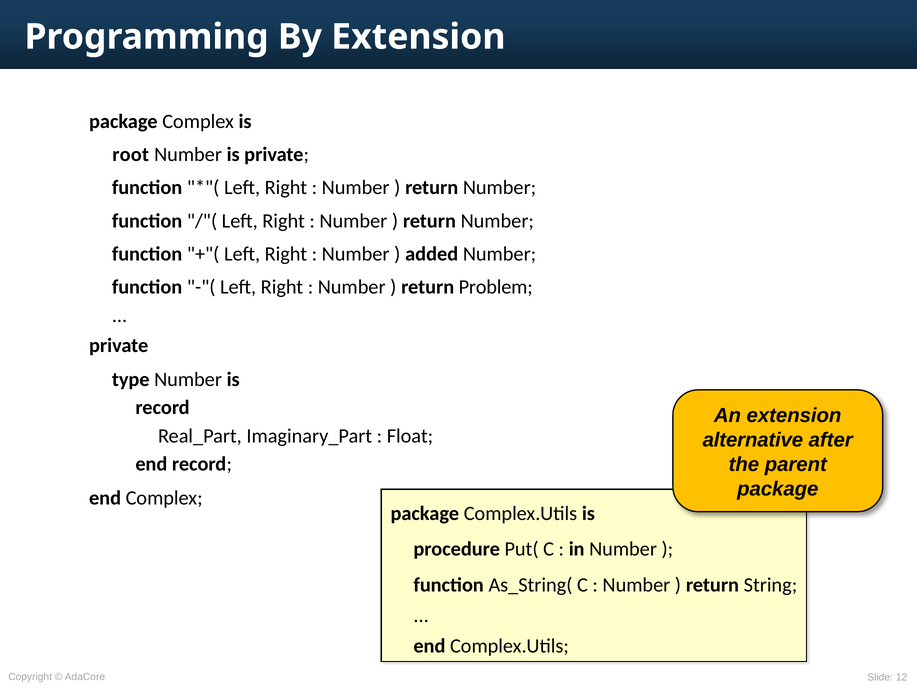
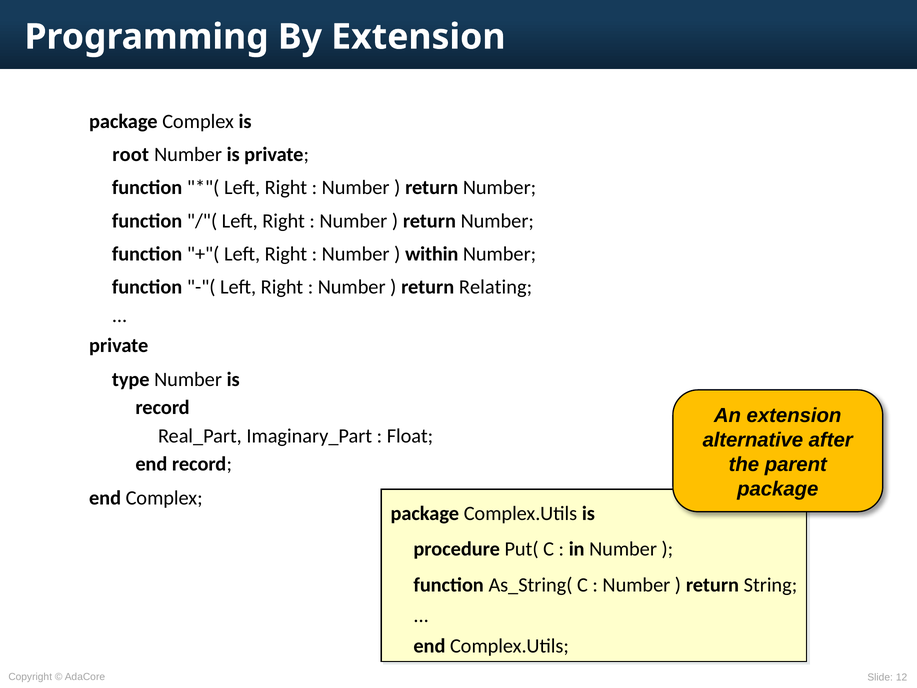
added: added -> within
Problem: Problem -> Relating
